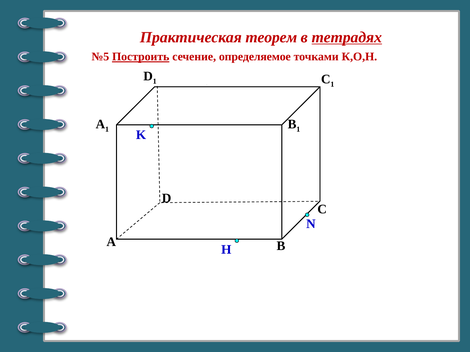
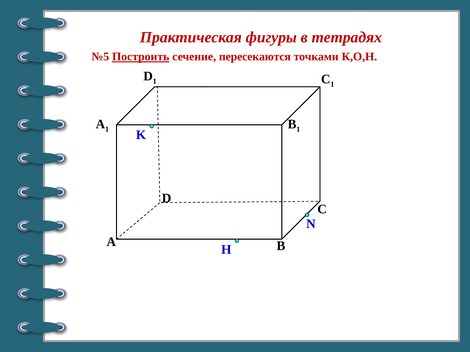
теорем: теорем -> фигуры
тетрадях underline: present -> none
определяемое: определяемое -> пересекаются
